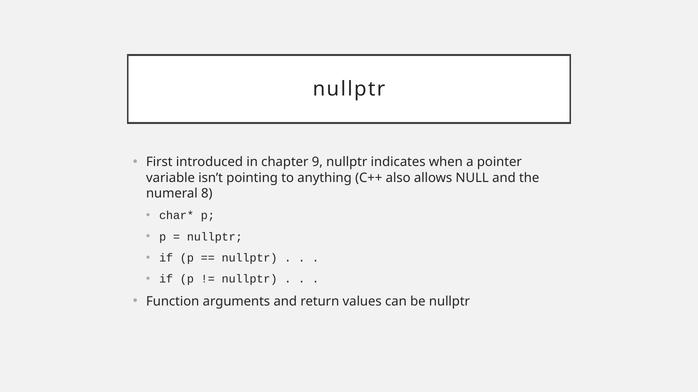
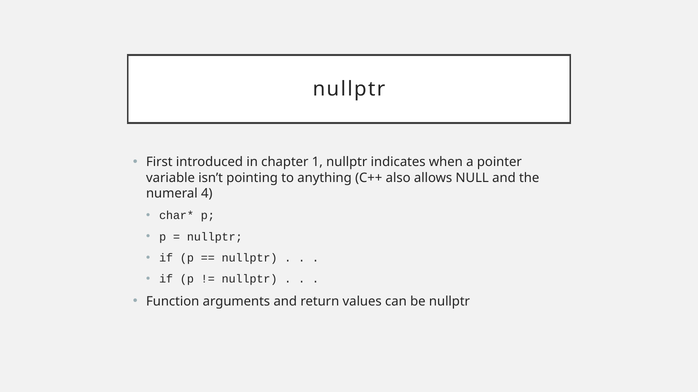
9: 9 -> 1
8: 8 -> 4
